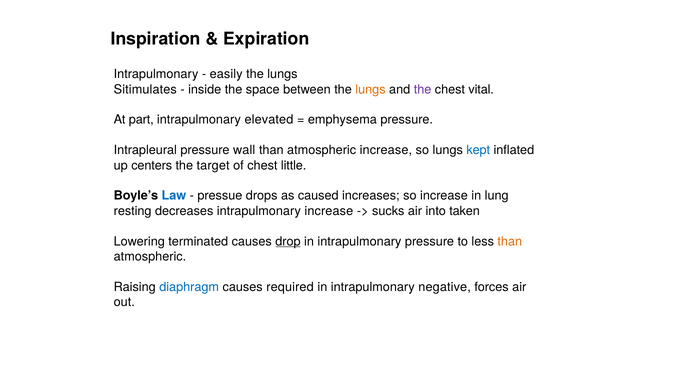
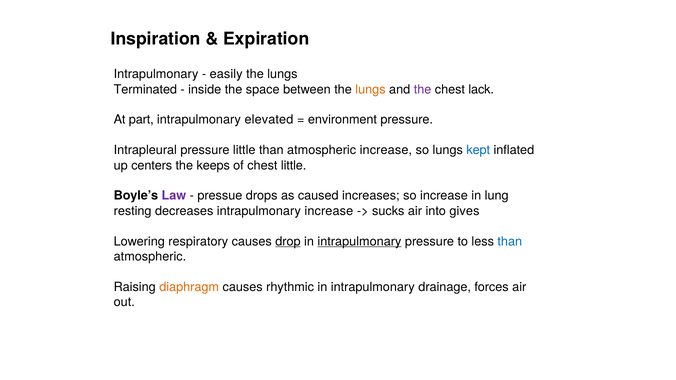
Sitimulates: Sitimulates -> Terminated
vital: vital -> lack
emphysema: emphysema -> environment
pressure wall: wall -> little
target: target -> keeps
Law colour: blue -> purple
taken: taken -> gives
terminated: terminated -> respiratory
intrapulmonary at (359, 242) underline: none -> present
than at (510, 242) colour: orange -> blue
diaphragm colour: blue -> orange
required: required -> rhythmic
negative: negative -> drainage
